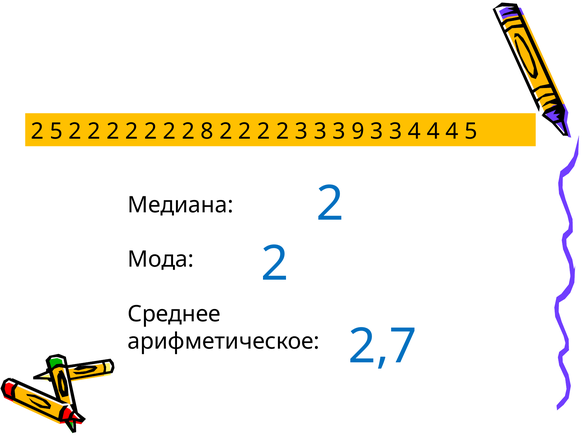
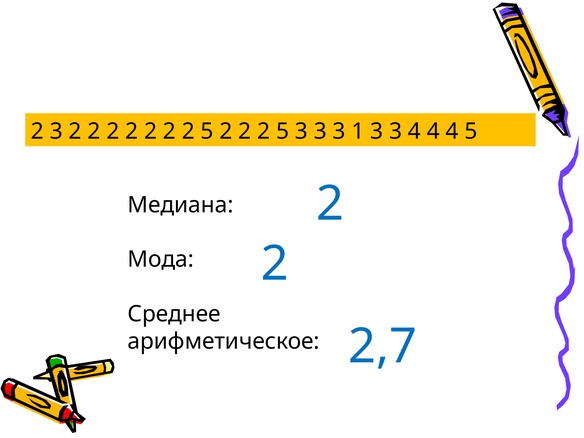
2 5: 5 -> 3
8 at (207, 131): 8 -> 5
2 at (283, 131): 2 -> 5
9: 9 -> 1
